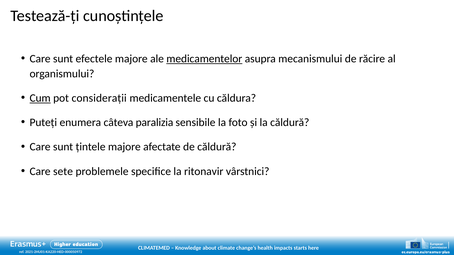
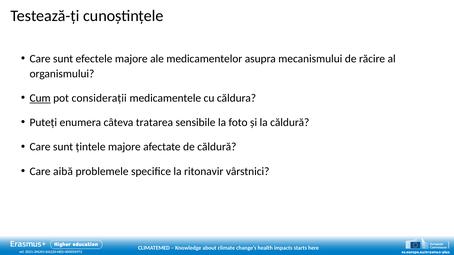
medicamentelor underline: present -> none
paralizia: paralizia -> tratarea
sete: sete -> aibă
